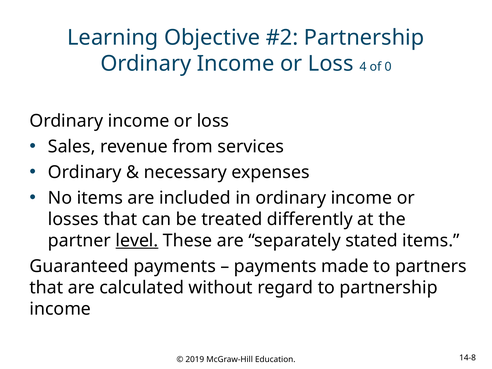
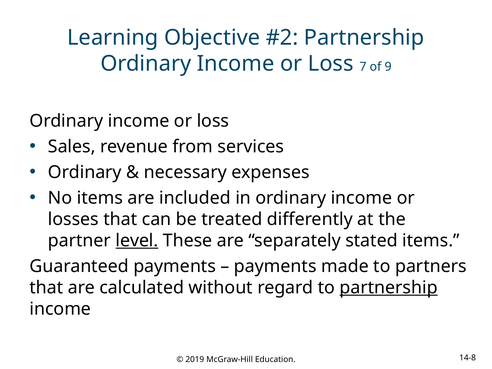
4: 4 -> 7
0: 0 -> 9
partnership at (389, 288) underline: none -> present
